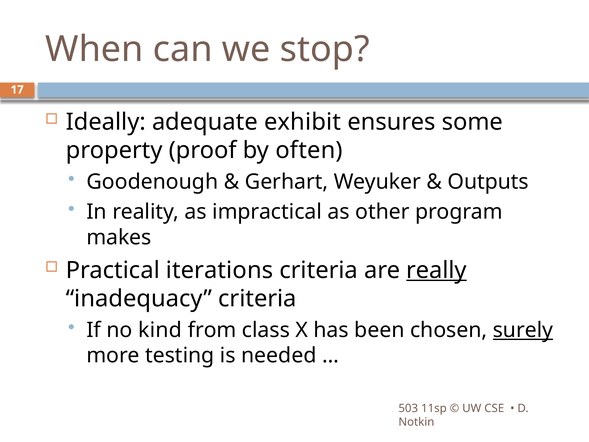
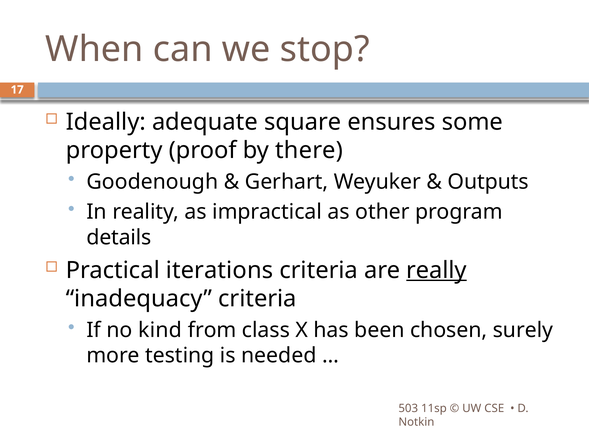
exhibit: exhibit -> square
often: often -> there
makes: makes -> details
surely underline: present -> none
